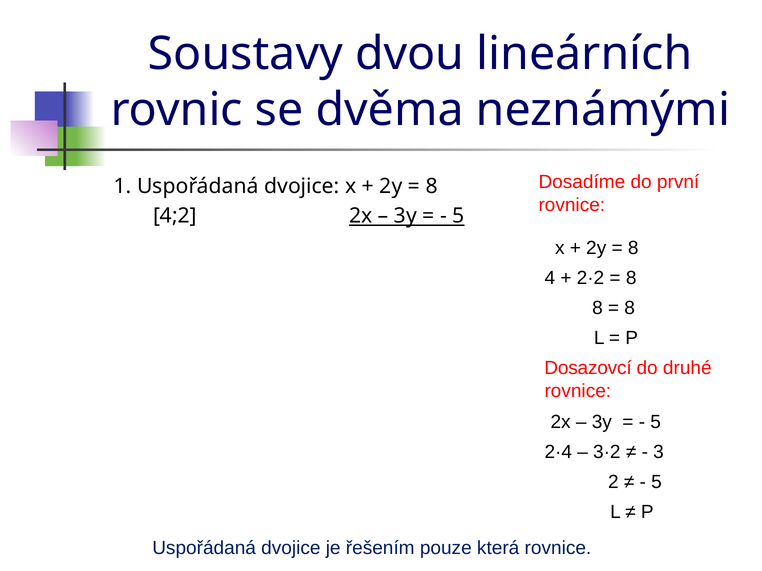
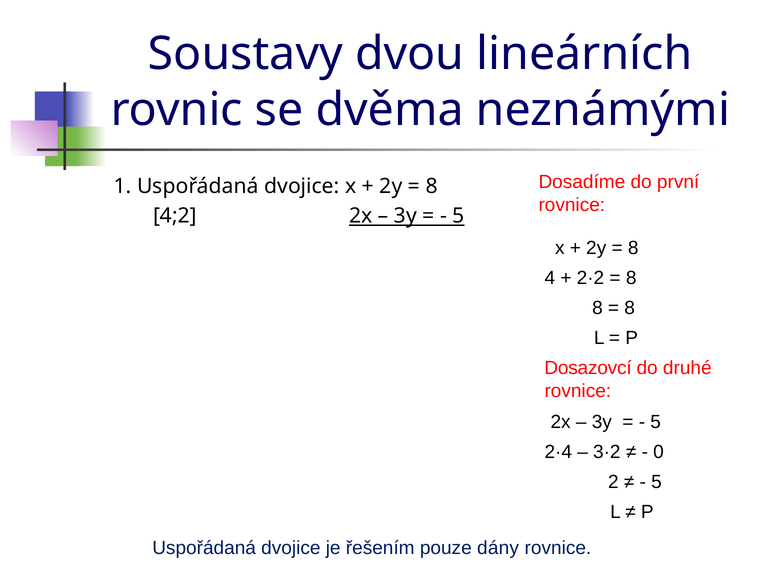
3: 3 -> 0
která: která -> dány
